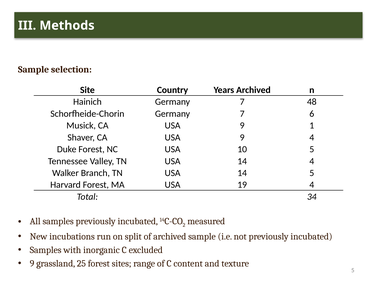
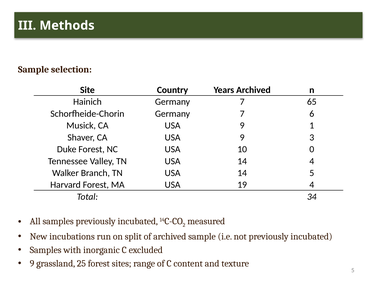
48: 48 -> 65
9 4: 4 -> 3
10 5: 5 -> 0
